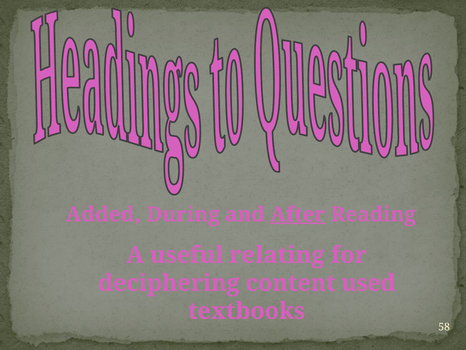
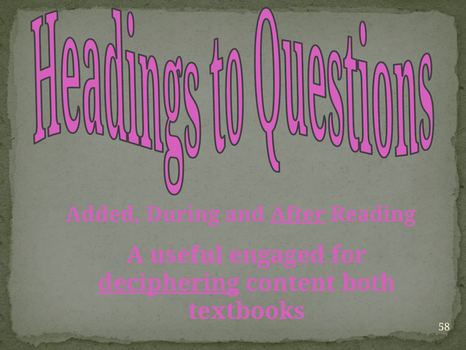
relating: relating -> engaged
deciphering underline: none -> present
used: used -> both
